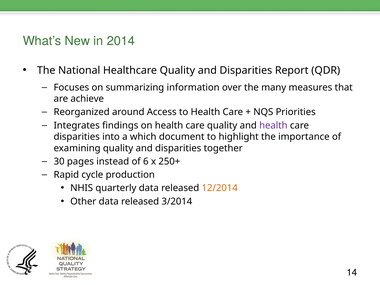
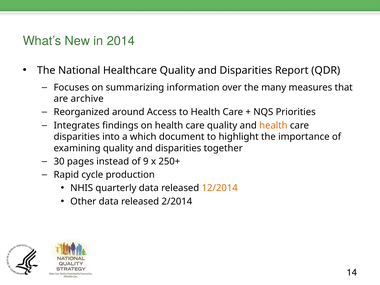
achieve: achieve -> archive
health at (273, 125) colour: purple -> orange
6: 6 -> 9
3/2014: 3/2014 -> 2/2014
